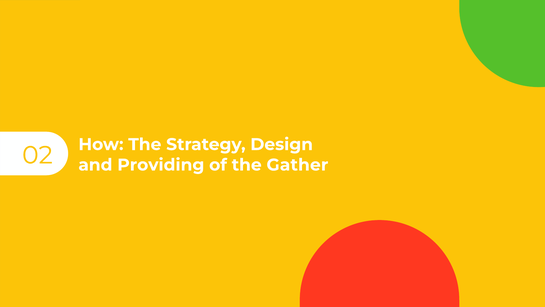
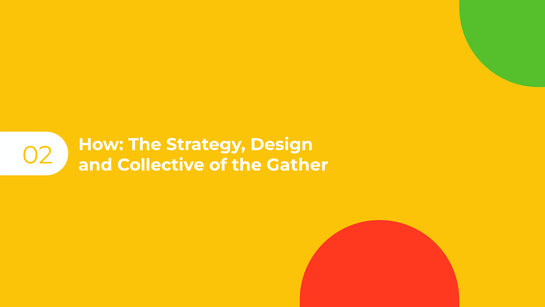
Providing: Providing -> Collective
